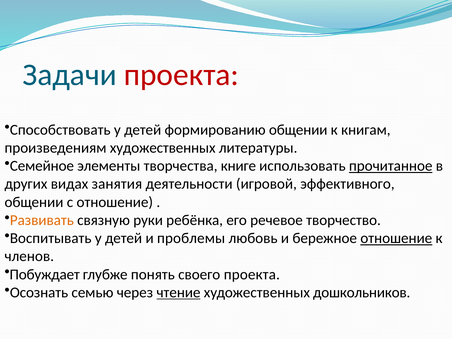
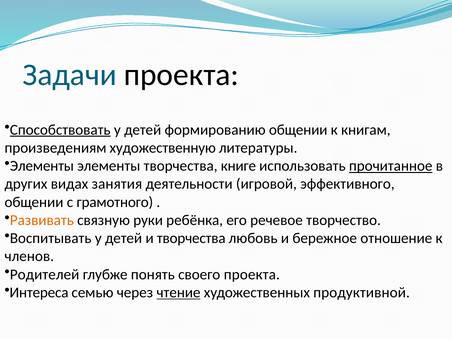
проекта at (181, 75) colour: red -> black
Способствовать underline: none -> present
произведениям художественных: художественных -> художественную
Семейное at (42, 166): Семейное -> Элементы
с отношение: отношение -> грамотного
и проблемы: проблемы -> творчества
отношение at (396, 238) underline: present -> none
Побуждает: Побуждает -> Родителей
Осознать: Осознать -> Интереса
дошкольников: дошкольников -> продуктивной
